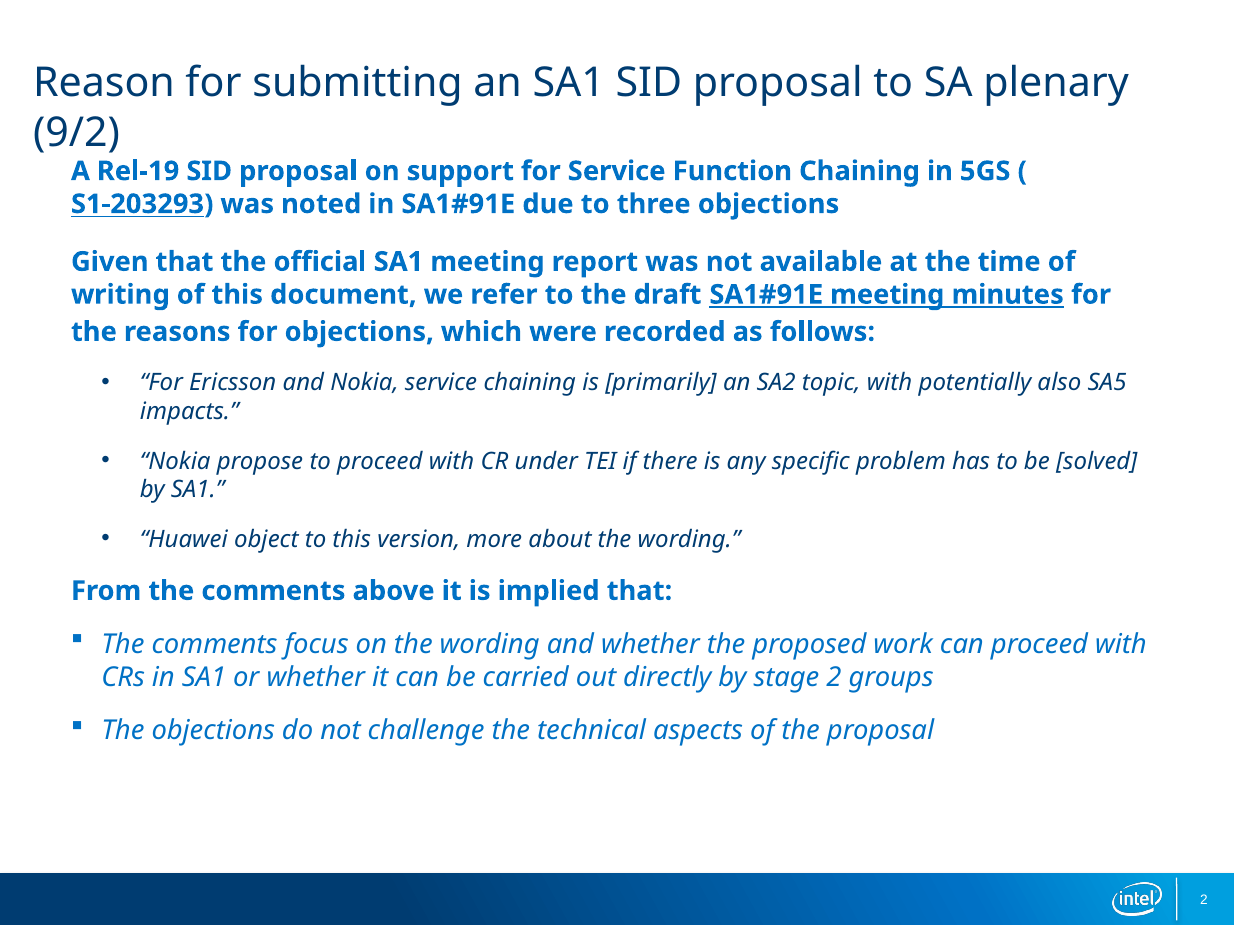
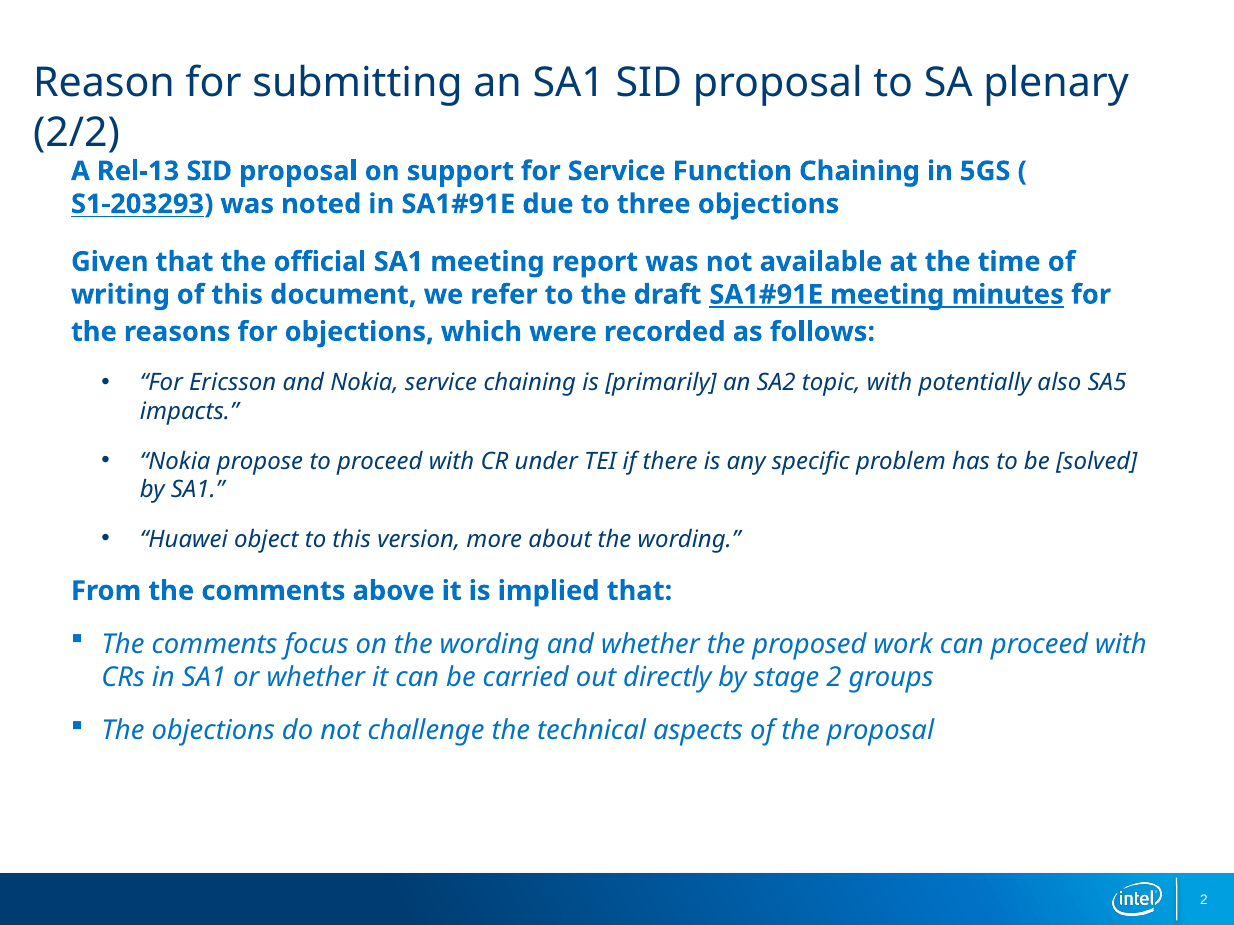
9/2: 9/2 -> 2/2
Rel-19: Rel-19 -> Rel-13
